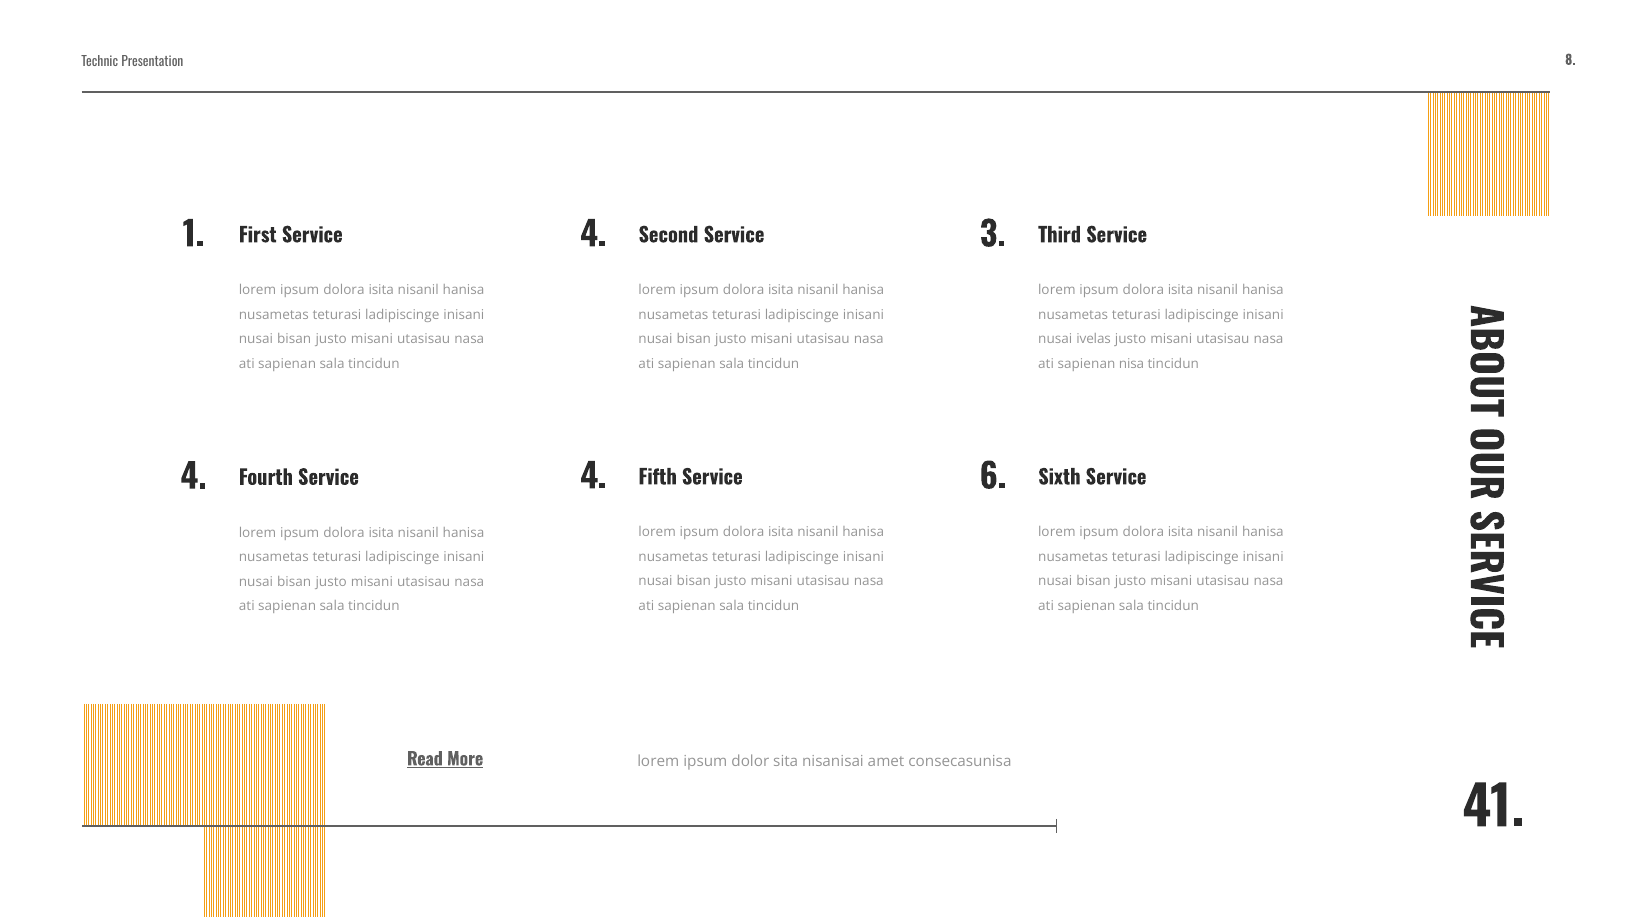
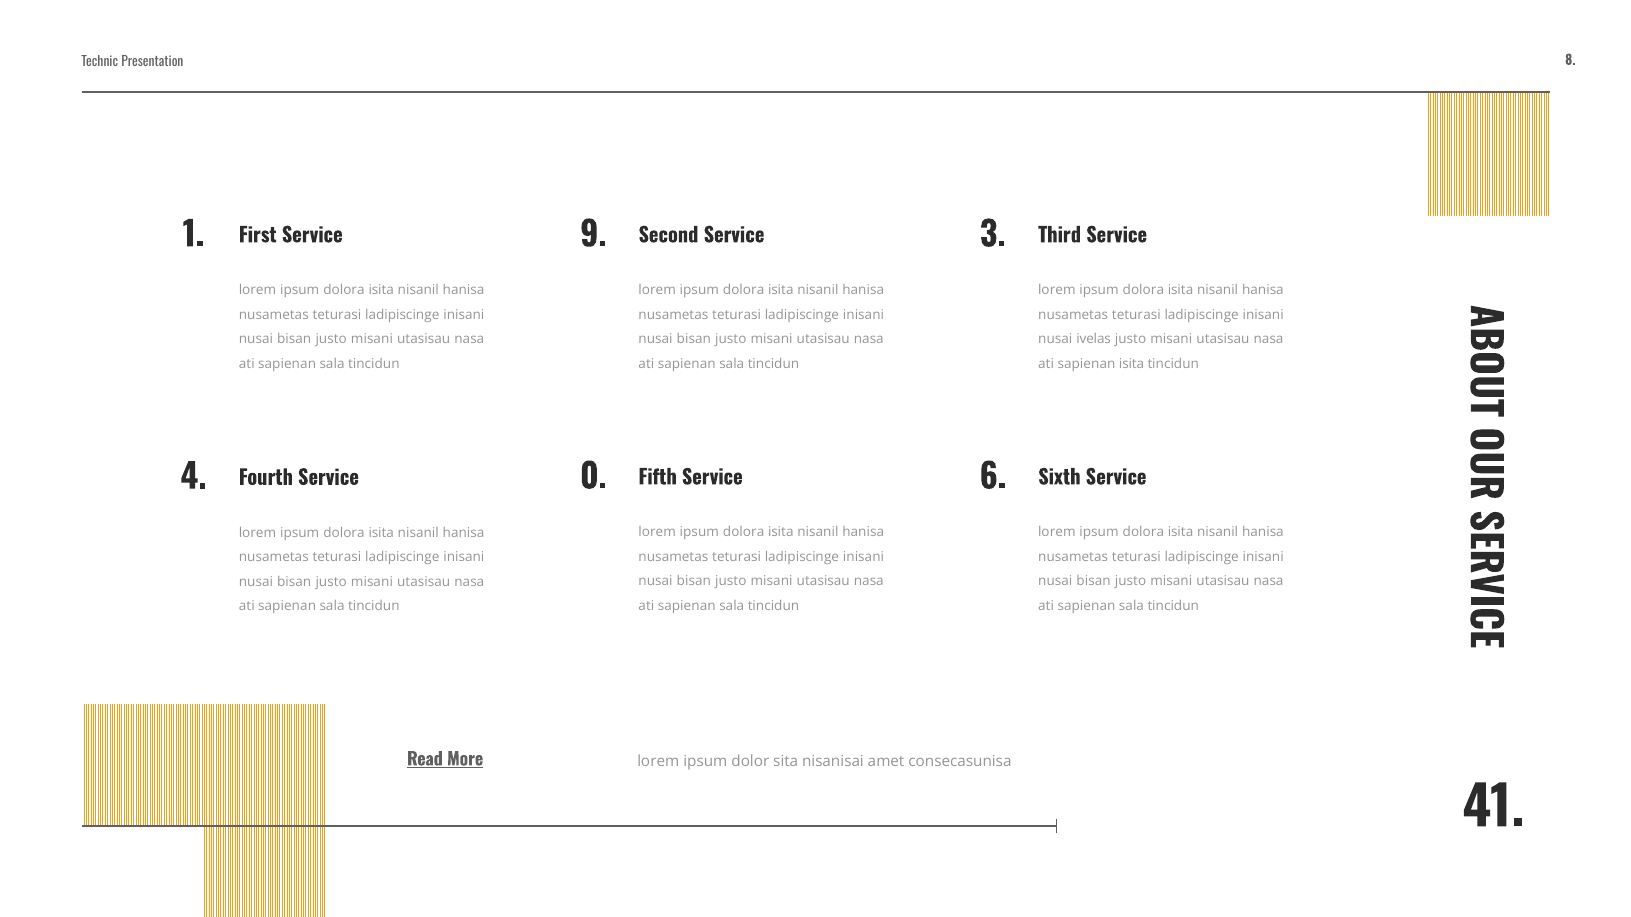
First Service 4: 4 -> 9
sapienan nisa: nisa -> isita
Fourth Service 4: 4 -> 0
